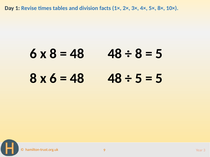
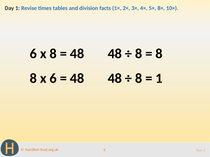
5 at (159, 54): 5 -> 8
5 at (139, 79): 5 -> 8
5 at (159, 79): 5 -> 1
